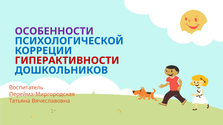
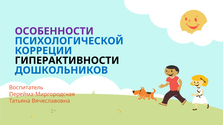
ГИПЕРАКТИВНОСТИ colour: red -> black
